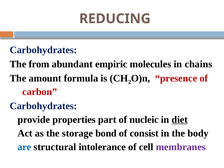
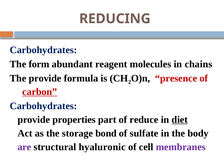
from: from -> form
empiric: empiric -> reagent
The amount: amount -> provide
carbon underline: none -> present
nucleic: nucleic -> reduce
consist: consist -> sulfate
are colour: blue -> purple
intolerance: intolerance -> hyaluronic
